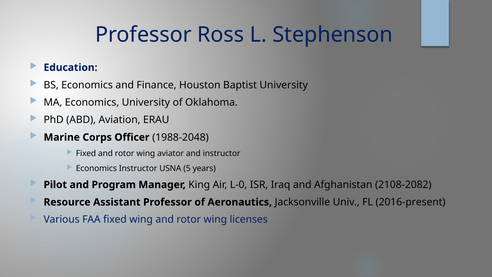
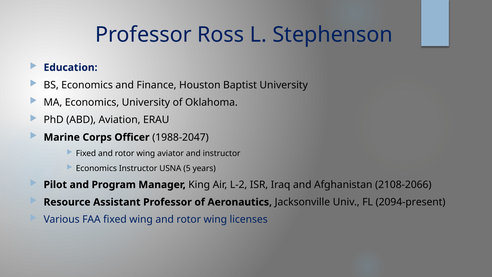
1988-2048: 1988-2048 -> 1988-2047
L-0: L-0 -> L-2
2108-2082: 2108-2082 -> 2108-2066
2016-present: 2016-present -> 2094-present
